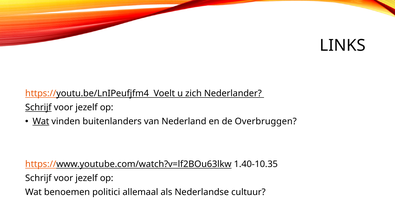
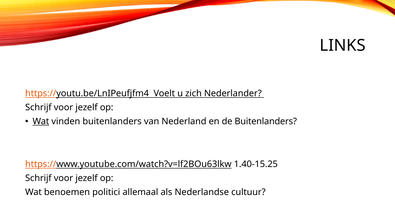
Schrijf at (38, 108) underline: present -> none
de Overbruggen: Overbruggen -> Buitenlanders
1.40-10.35: 1.40-10.35 -> 1.40-15.25
